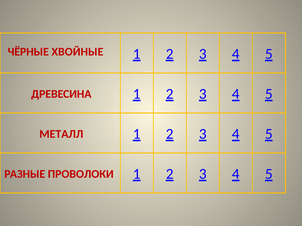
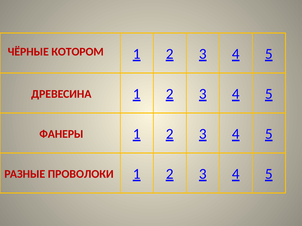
ХВОЙНЫЕ: ХВОЙНЫЕ -> КОТОРОМ
МЕТАЛЛ: МЕТАЛЛ -> ФАНЕРЫ
